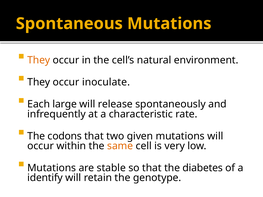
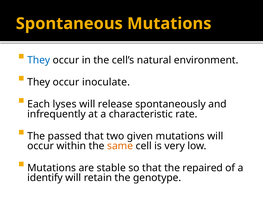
They at (39, 60) colour: orange -> blue
large: large -> lyses
codons: codons -> passed
diabetes: diabetes -> repaired
